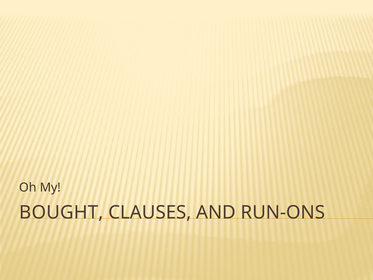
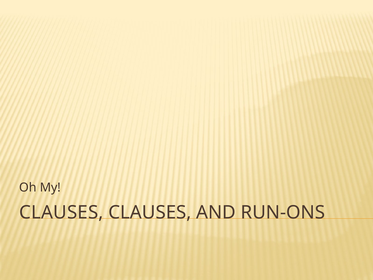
BOUGHT at (61, 212): BOUGHT -> CLAUSES
